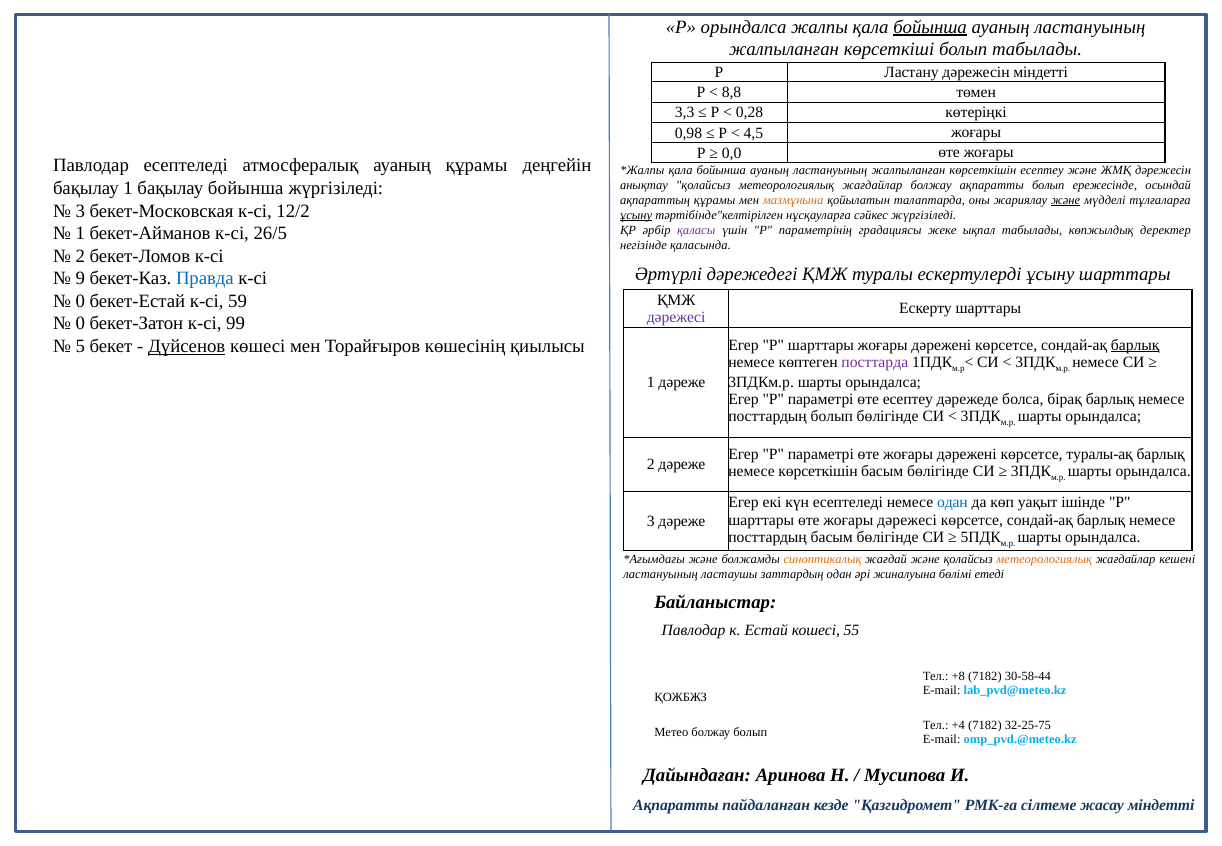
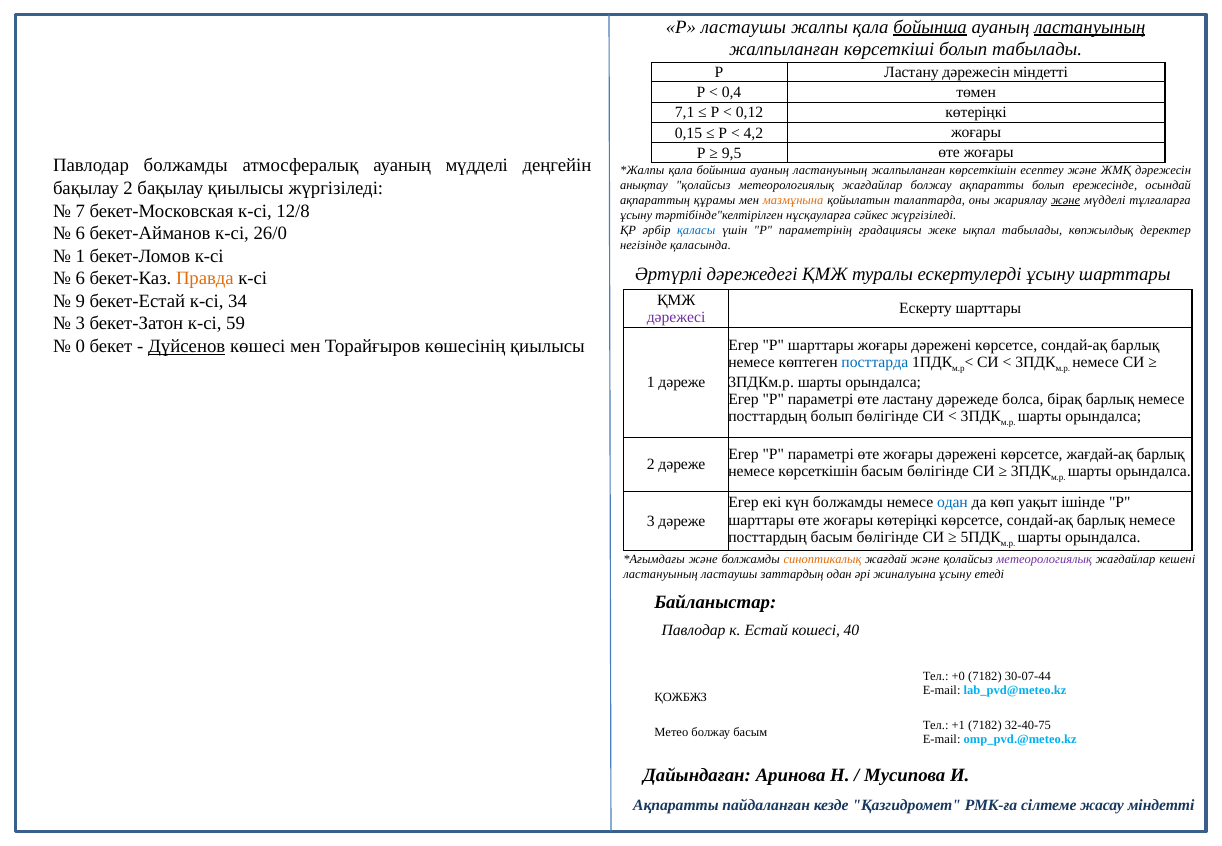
Р орындалса: орындалса -> ластаушы
ластануының at (1090, 27) underline: none -> present
8,8: 8,8 -> 0,4
3,3: 3,3 -> 7,1
0,28: 0,28 -> 0,12
0,98: 0,98 -> 0,15
4,5: 4,5 -> 4,2
0,0: 0,0 -> 9,5
Павлодар есептеледі: есептеледі -> болжамды
ауаның құрамы: құрамы -> мүдделі
бақылау 1: 1 -> 2
бақылау бойынша: бойынша -> қиылысы
3 at (80, 211): 3 -> 7
12/2: 12/2 -> 12/8
ұсыну at (636, 215) underline: present -> none
қаласы colour: purple -> blue
1 at (80, 233): 1 -> 6
26/5: 26/5 -> 26/0
2 at (80, 256): 2 -> 1
9 at (80, 279): 9 -> 6
Правда colour: blue -> orange
0 at (80, 301): 0 -> 9
59: 59 -> 34
0 at (80, 324): 0 -> 3
99: 99 -> 59
5: 5 -> 0
барлық at (1135, 345) underline: present -> none
посттарда colour: purple -> blue
өте есептеу: есептеу -> ластану
туралы-ақ: туралы-ақ -> жағдай-ақ
күн есептеледі: есептеледі -> болжамды
жоғары дәрежесі: дәрежесі -> көтеріңкі
метеорологиялық at (1044, 559) colour: orange -> purple
жиналуына бөлімі: бөлімі -> ұсыну
55: 55 -> 40
+8: +8 -> +0
30-58-44: 30-58-44 -> 30-07-44
+4: +4 -> +1
32-25-75: 32-25-75 -> 32-40-75
болжау болып: болып -> басым
